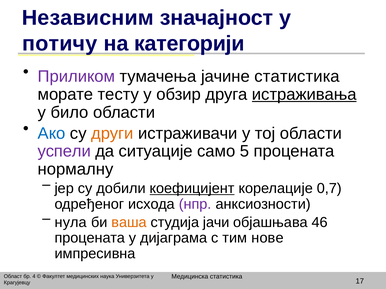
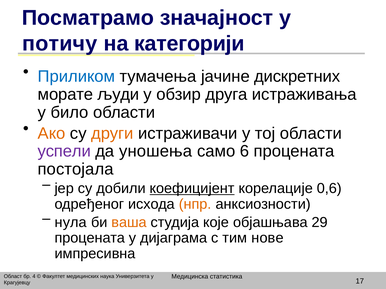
Независним: Независним -> Посматрамо
Приликом colour: purple -> blue
јачине статистика: статистика -> дискретних
тесту: тесту -> људи
истраживања underline: present -> none
Ако colour: blue -> orange
ситуације: ситуације -> уношења
5: 5 -> 6
нормалну: нормалну -> постојала
0,7: 0,7 -> 0,6
нпр colour: purple -> orange
јачи: јачи -> које
46: 46 -> 29
